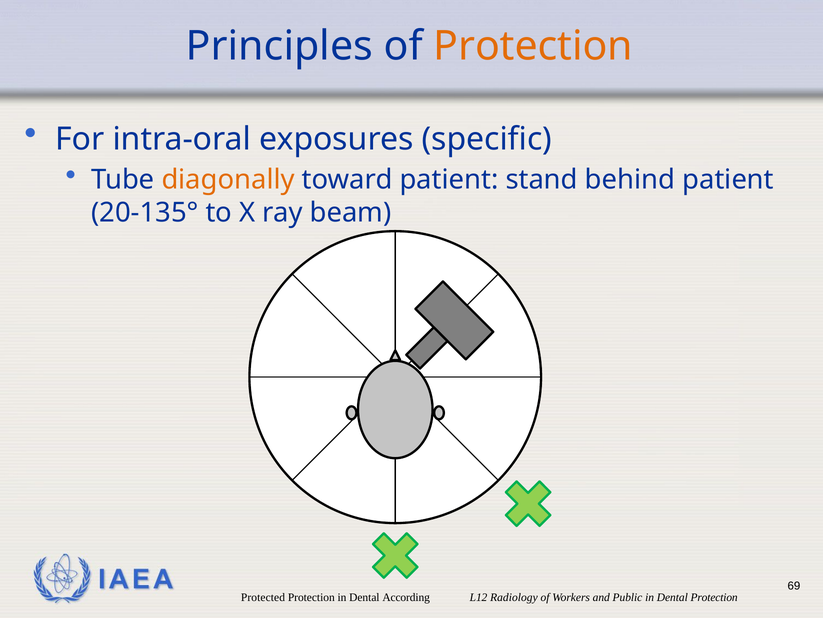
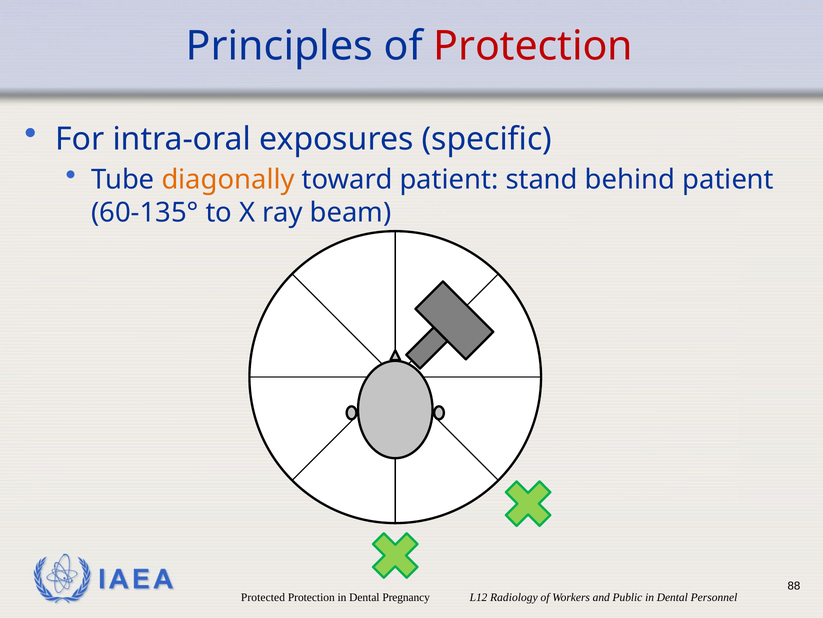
Protection at (533, 46) colour: orange -> red
20-135°: 20-135° -> 60-135°
69: 69 -> 88
According: According -> Pregnancy
Dental Protection: Protection -> Personnel
